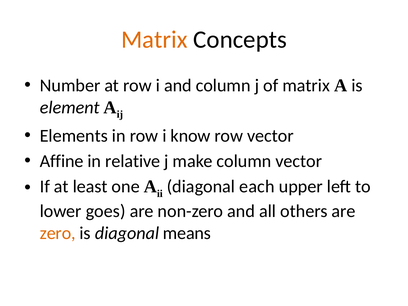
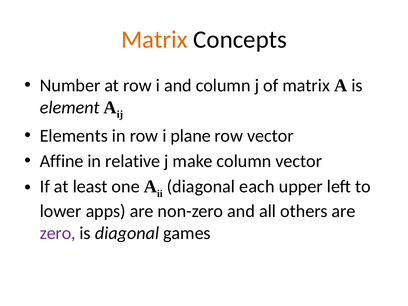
know: know -> plane
goes: goes -> apps
zero colour: orange -> purple
means: means -> games
